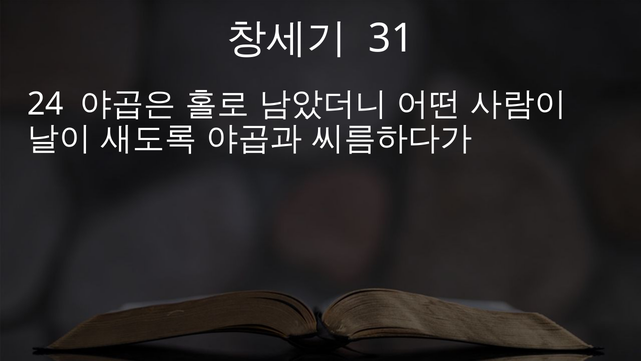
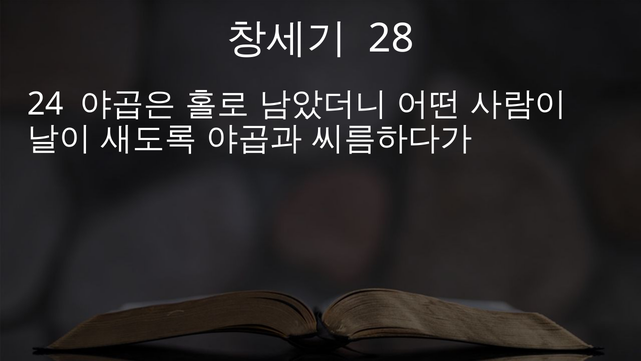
31: 31 -> 28
